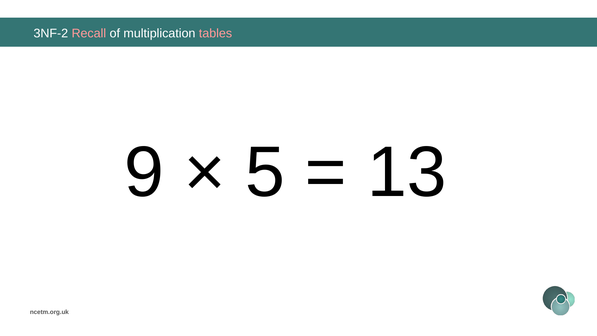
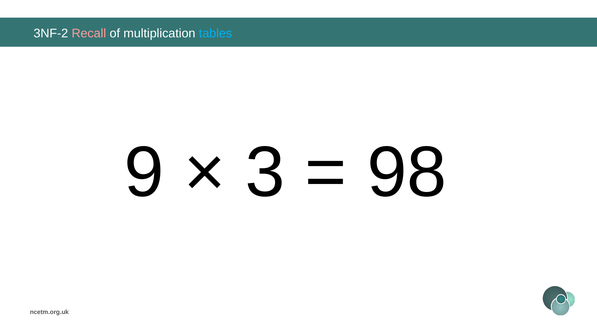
tables colour: pink -> light blue
5: 5 -> 3
13: 13 -> 98
